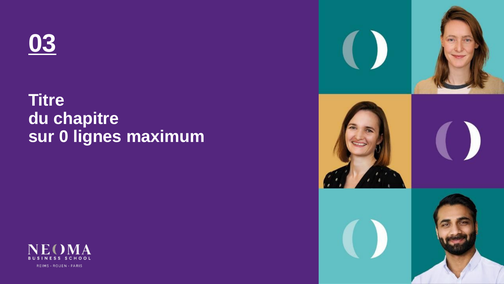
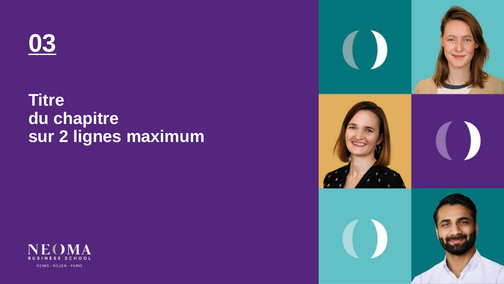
0: 0 -> 2
